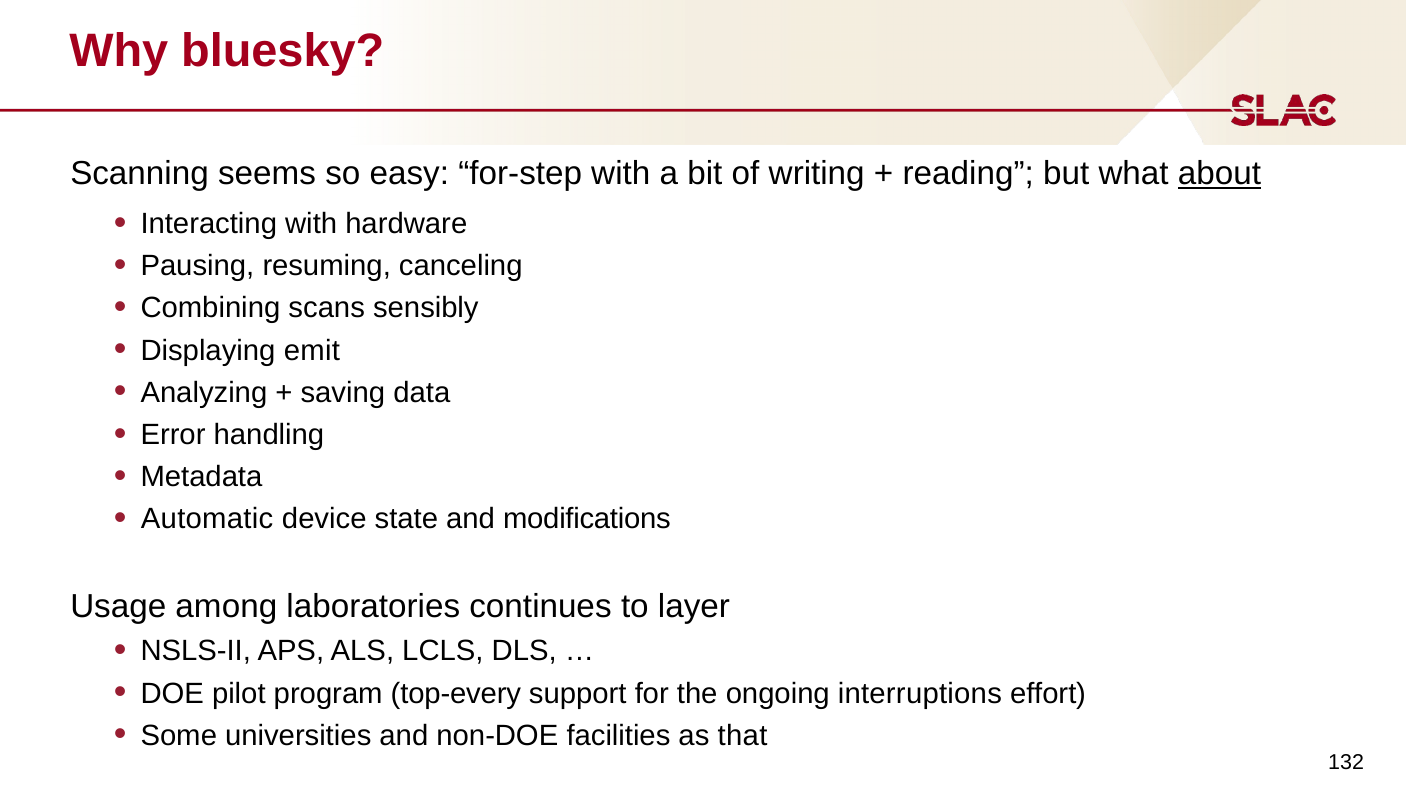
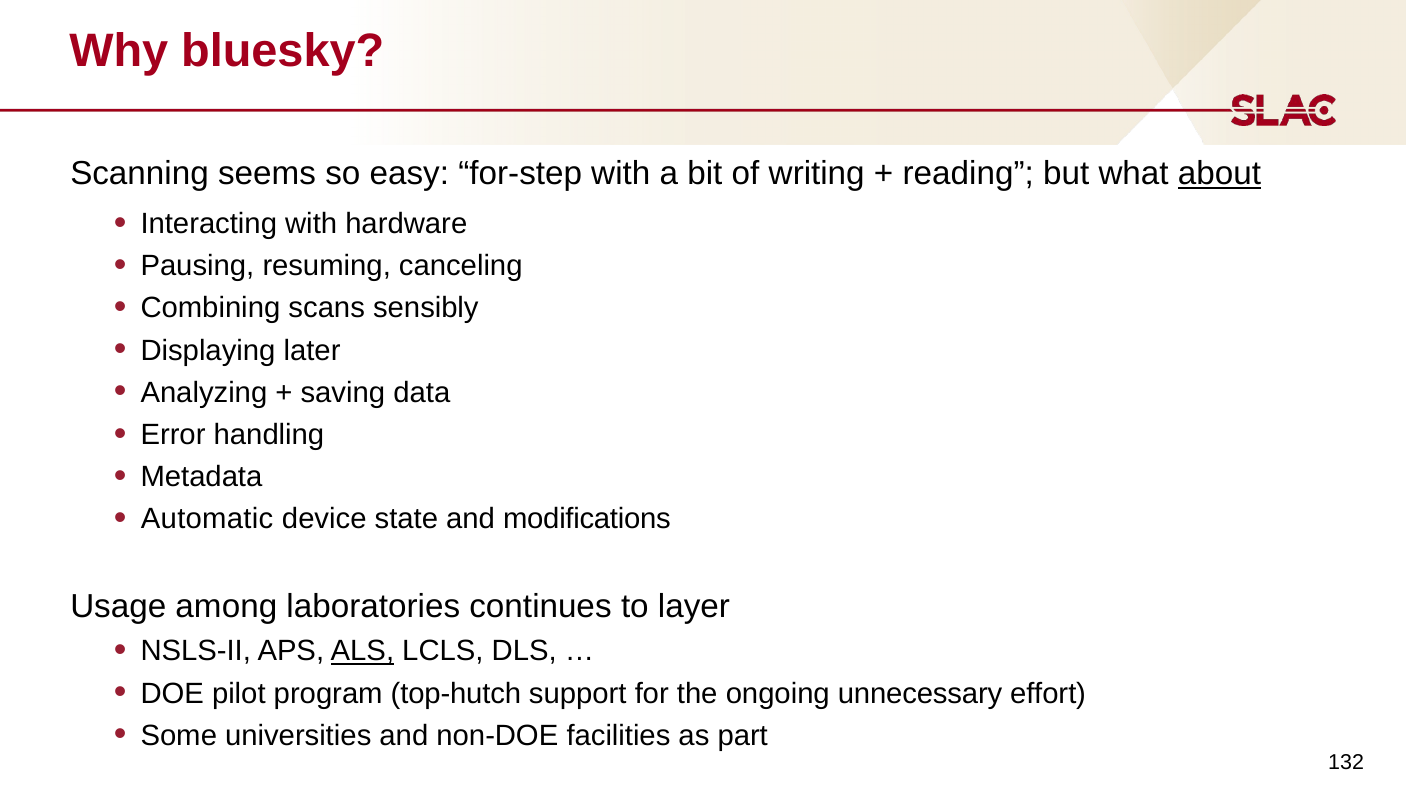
emit: emit -> later
ALS underline: none -> present
top-every: top-every -> top-hutch
interruptions: interruptions -> unnecessary
that: that -> part
